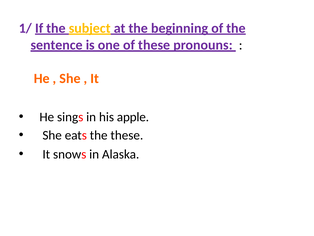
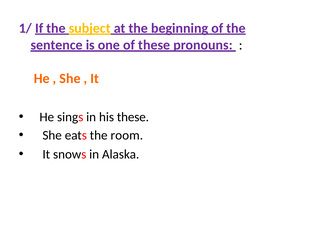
his apple: apple -> these
the these: these -> room
